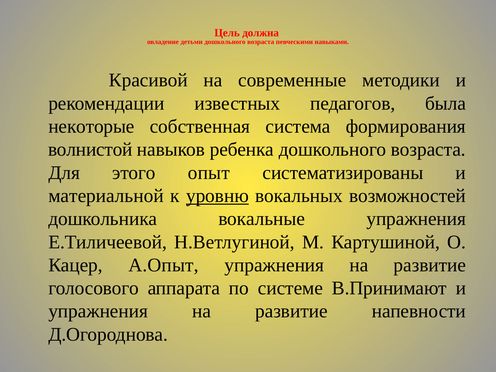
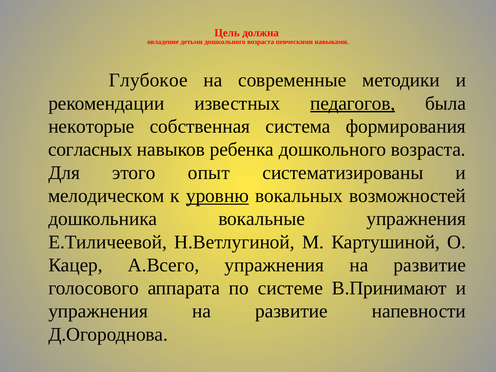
Красивой: Красивой -> Глубокое
педагогов underline: none -> present
волнистой: волнистой -> согласных
материальной: материальной -> мелодическом
А.Опыт: А.Опыт -> А.Всего
